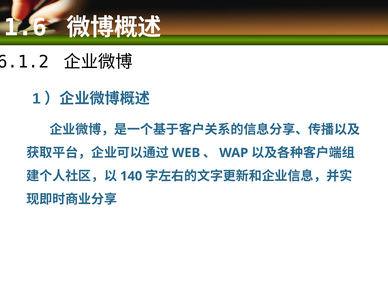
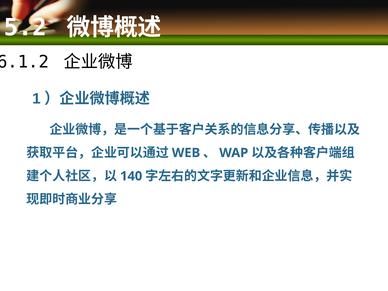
1.6: 1.6 -> 5.2
